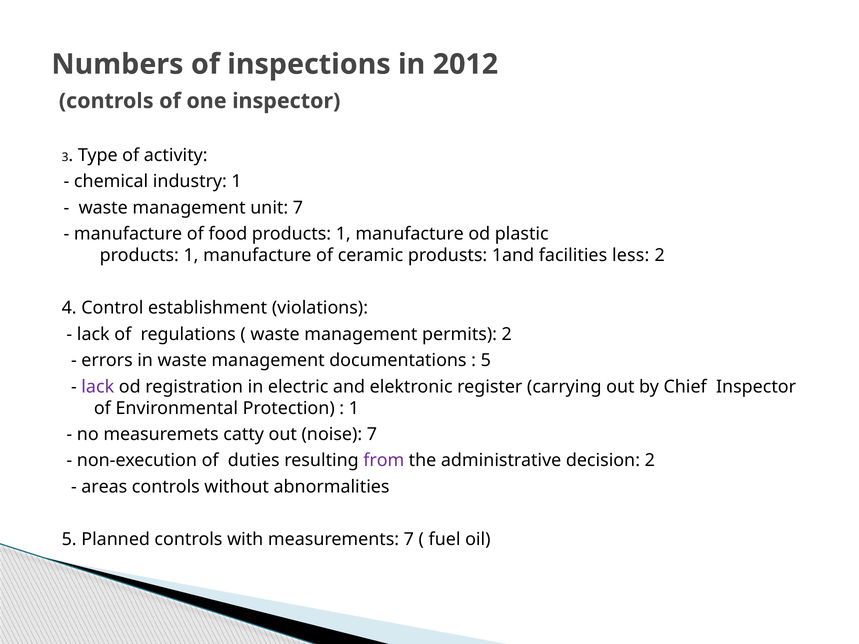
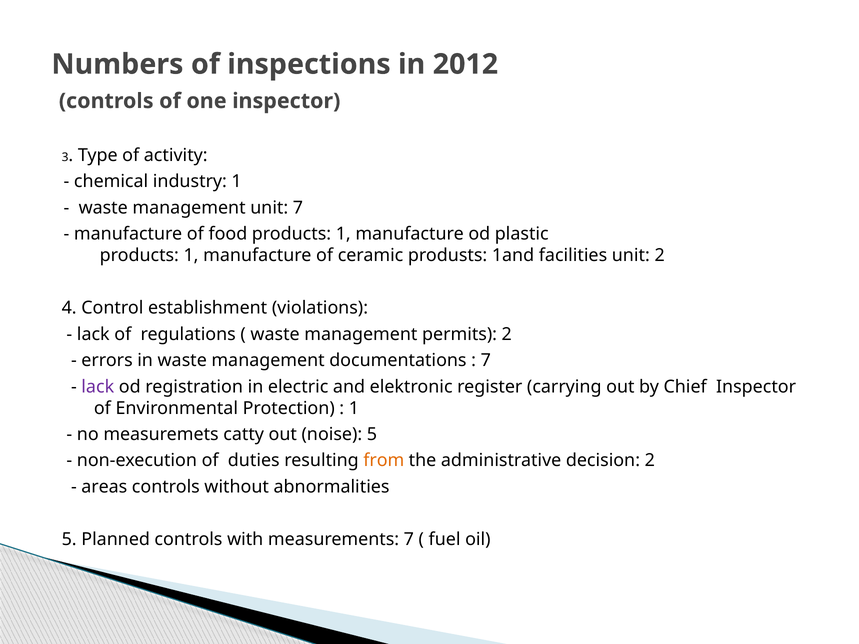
facilities less: less -> unit
5 at (486, 361): 5 -> 7
noise 7: 7 -> 5
from colour: purple -> orange
